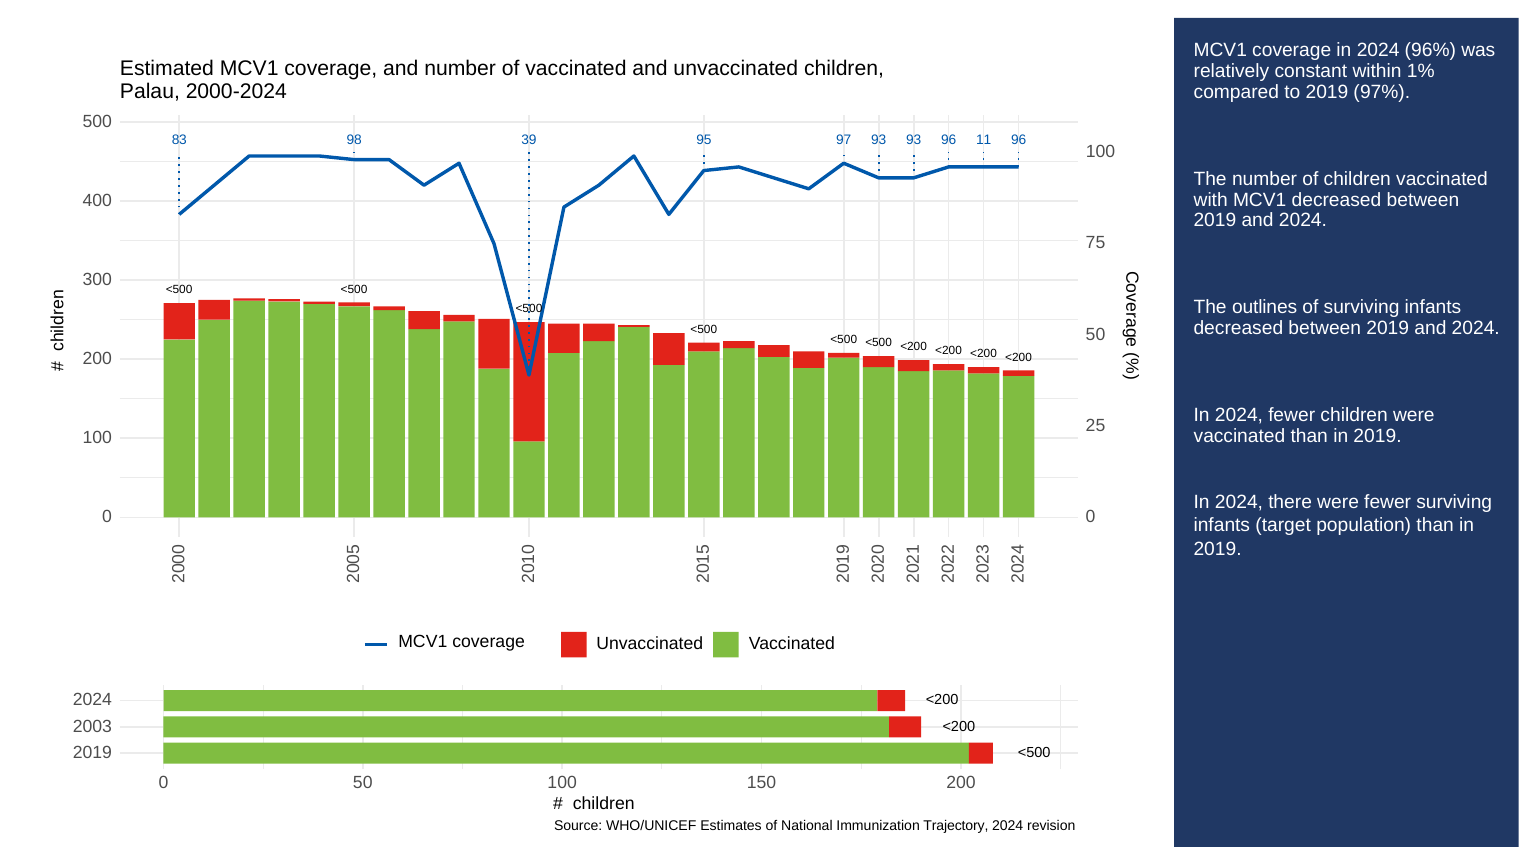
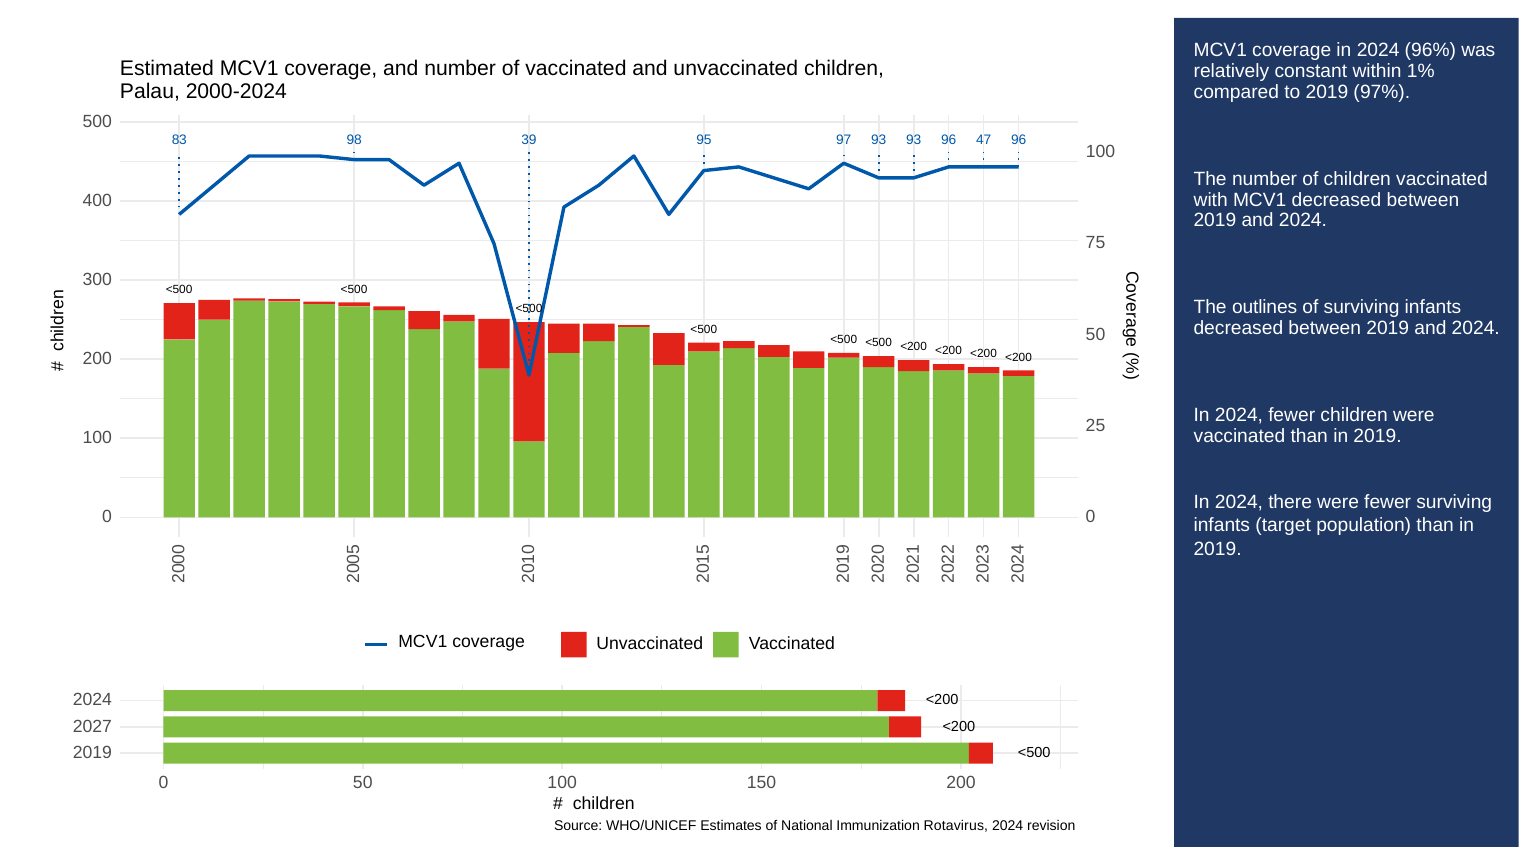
11: 11 -> 47
2003: 2003 -> 2027
Trajectory: Trajectory -> Rotavirus
